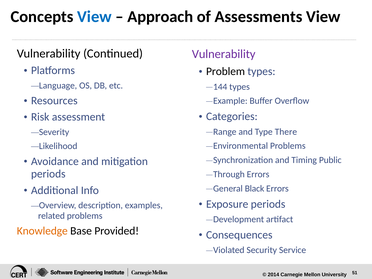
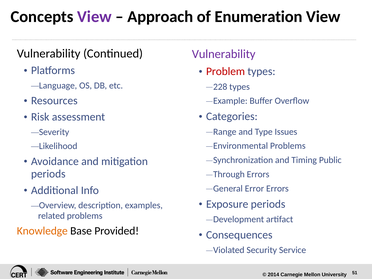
View at (94, 17) colour: blue -> purple
Assessments: Assessments -> Enumeration
Problem colour: black -> red
144: 144 -> 228
There: There -> Issues
Black: Black -> Error
